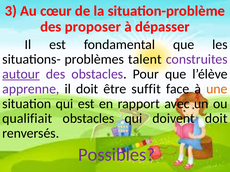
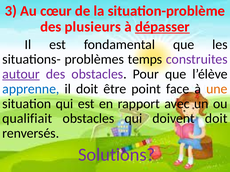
proposer: proposer -> plusieurs
dépasser underline: none -> present
talent: talent -> temps
apprenne colour: purple -> blue
suffit: suffit -> point
Possibles: Possibles -> Solutions
